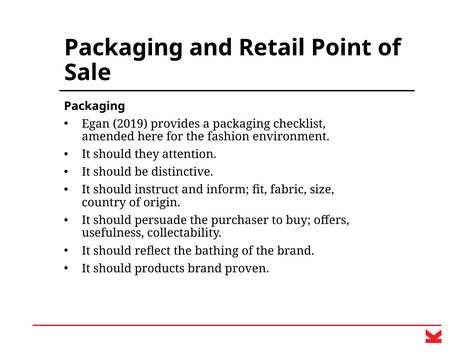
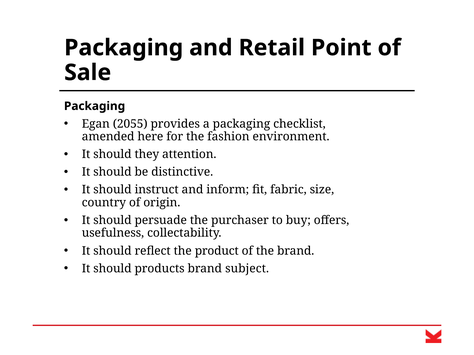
2019: 2019 -> 2055
bathing: bathing -> product
proven: proven -> subject
